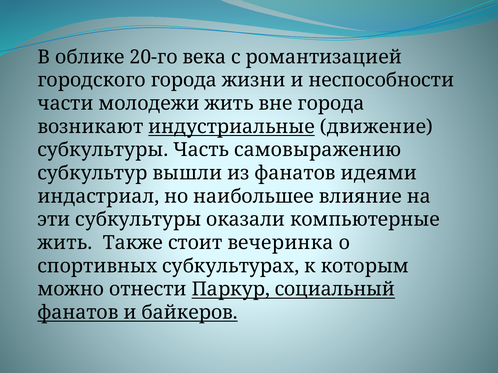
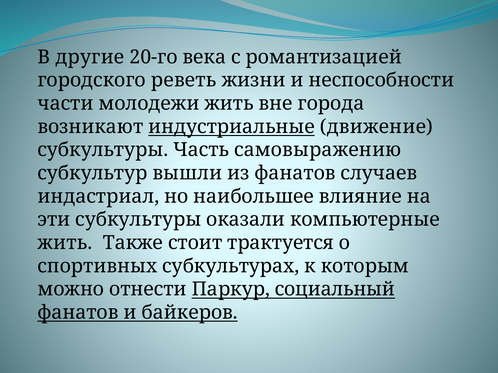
облике: облике -> другие
городского города: города -> реветь
идеями: идеями -> случаев
вечеринка: вечеринка -> трактуется
